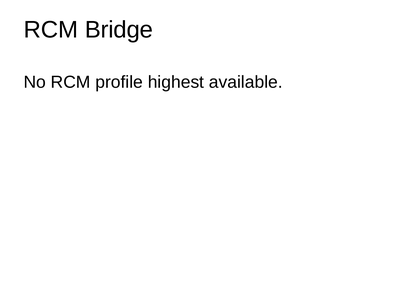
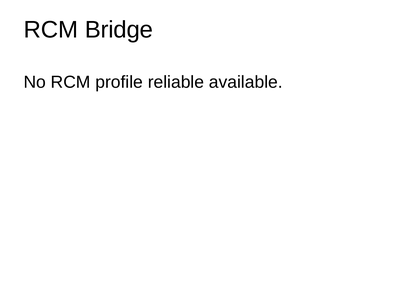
highest: highest -> reliable
